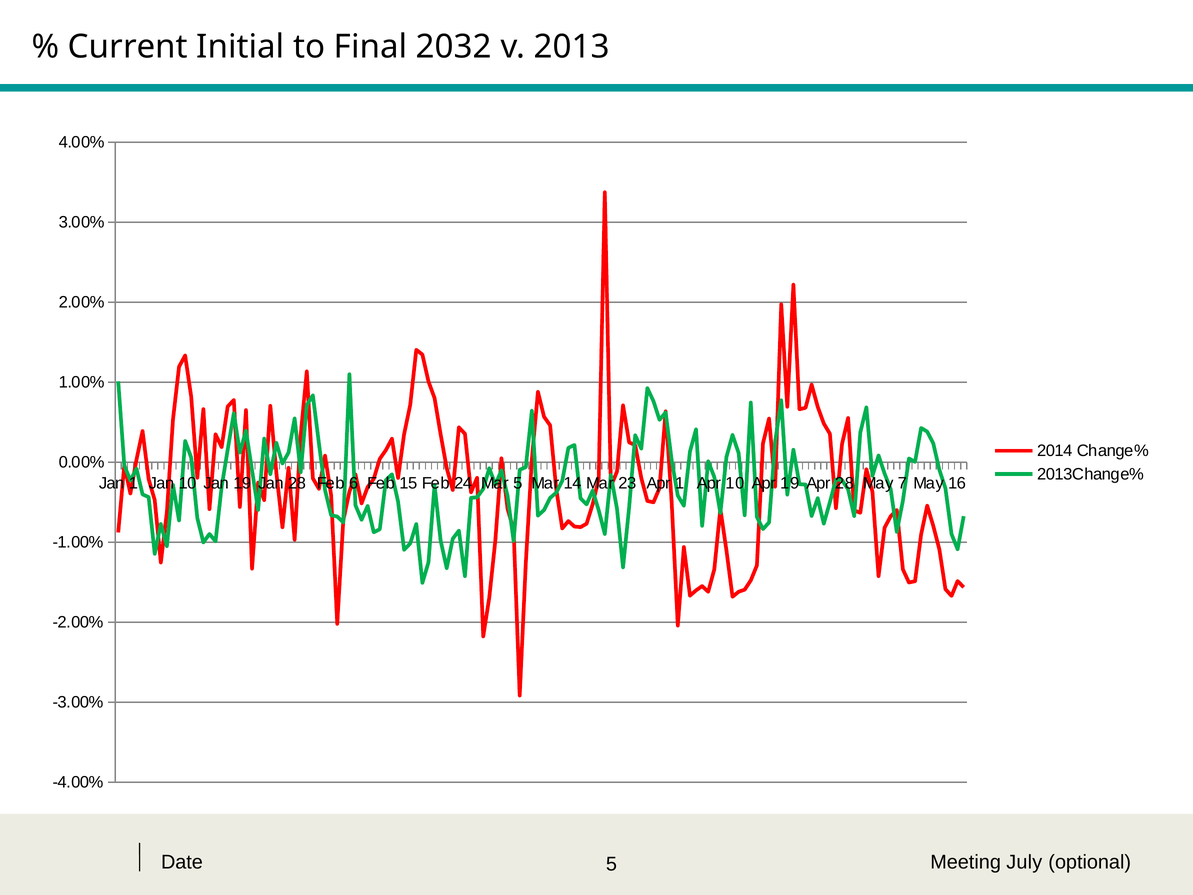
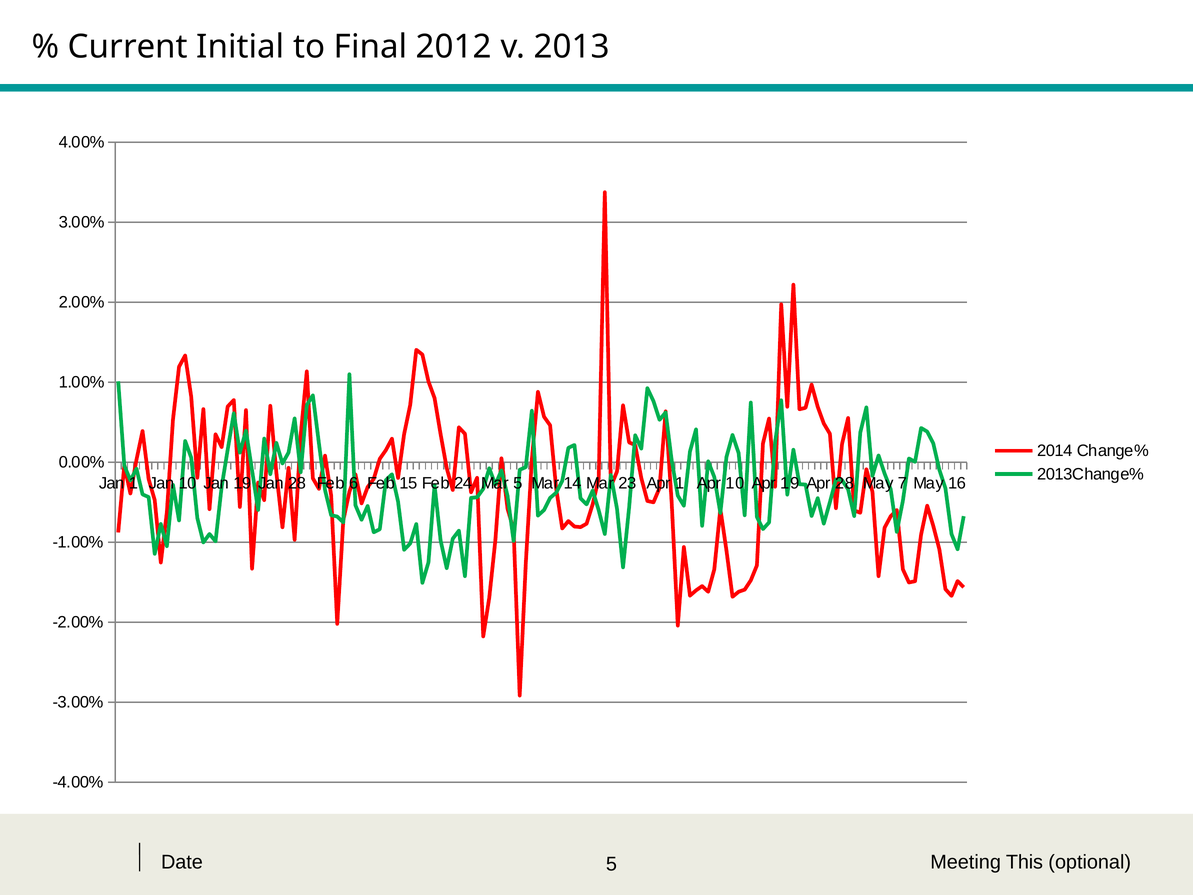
2032: 2032 -> 2012
July: July -> This
